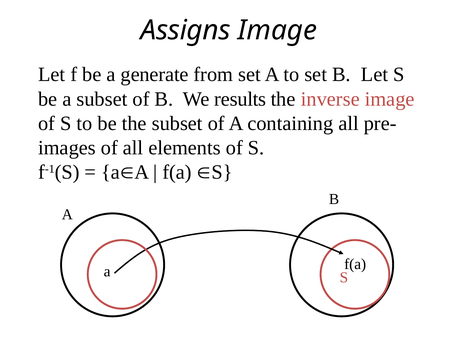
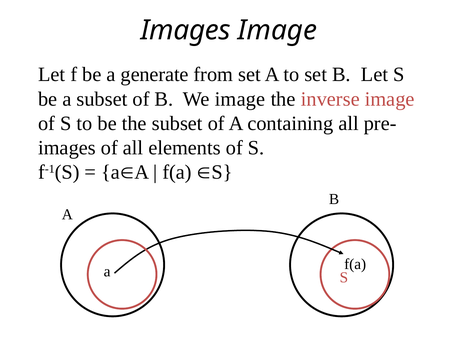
Assigns at (186, 30): Assigns -> Images
We results: results -> image
